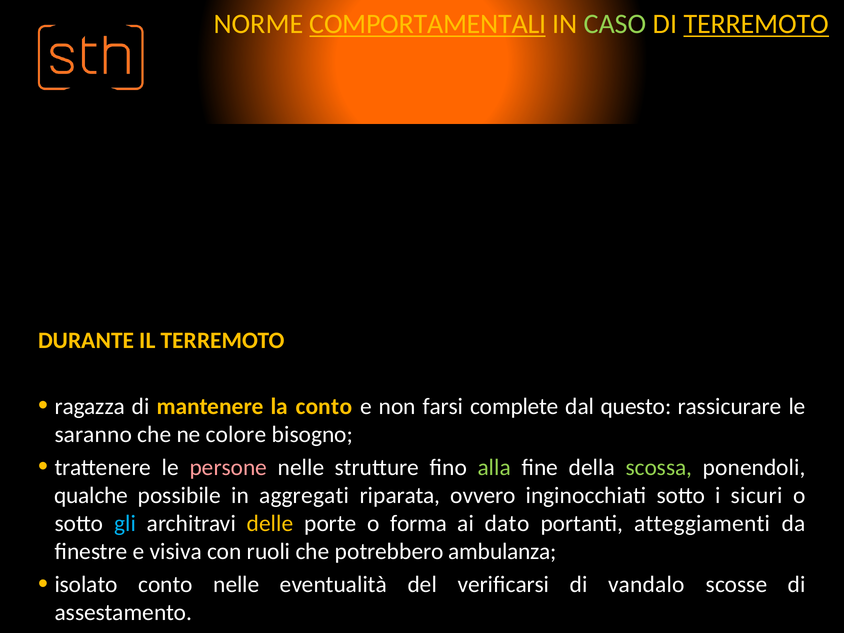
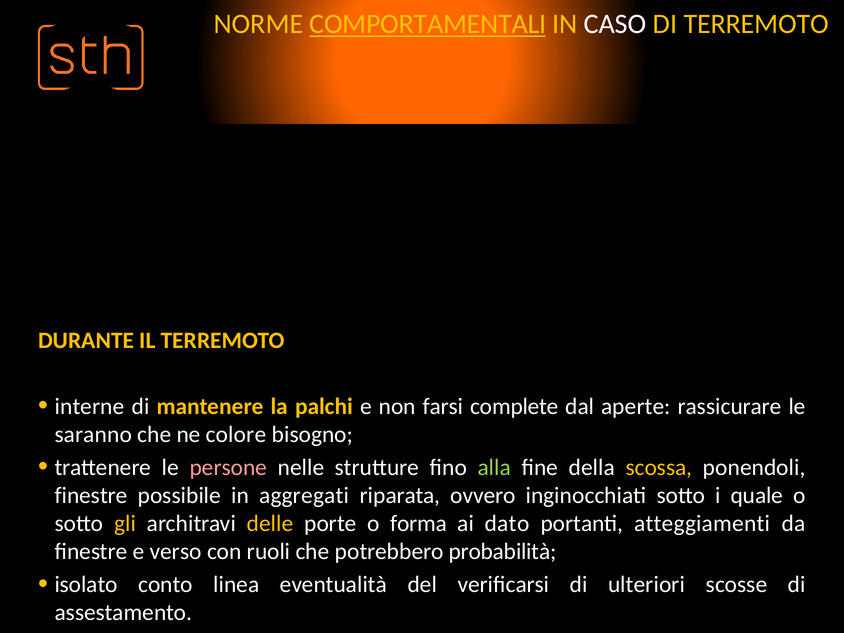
CASO colour: light green -> white
TERREMOTO at (756, 24) underline: present -> none
ragazza: ragazza -> interne
la conto: conto -> palchi
questo: questo -> aperte
scossa colour: light green -> yellow
qualche at (91, 495): qualche -> finestre
sicuri: sicuri -> quale
gli colour: light blue -> yellow
visiva: visiva -> verso
ambulanza: ambulanza -> probabilità
conto nelle: nelle -> linea
vandalo: vandalo -> ulteriori
